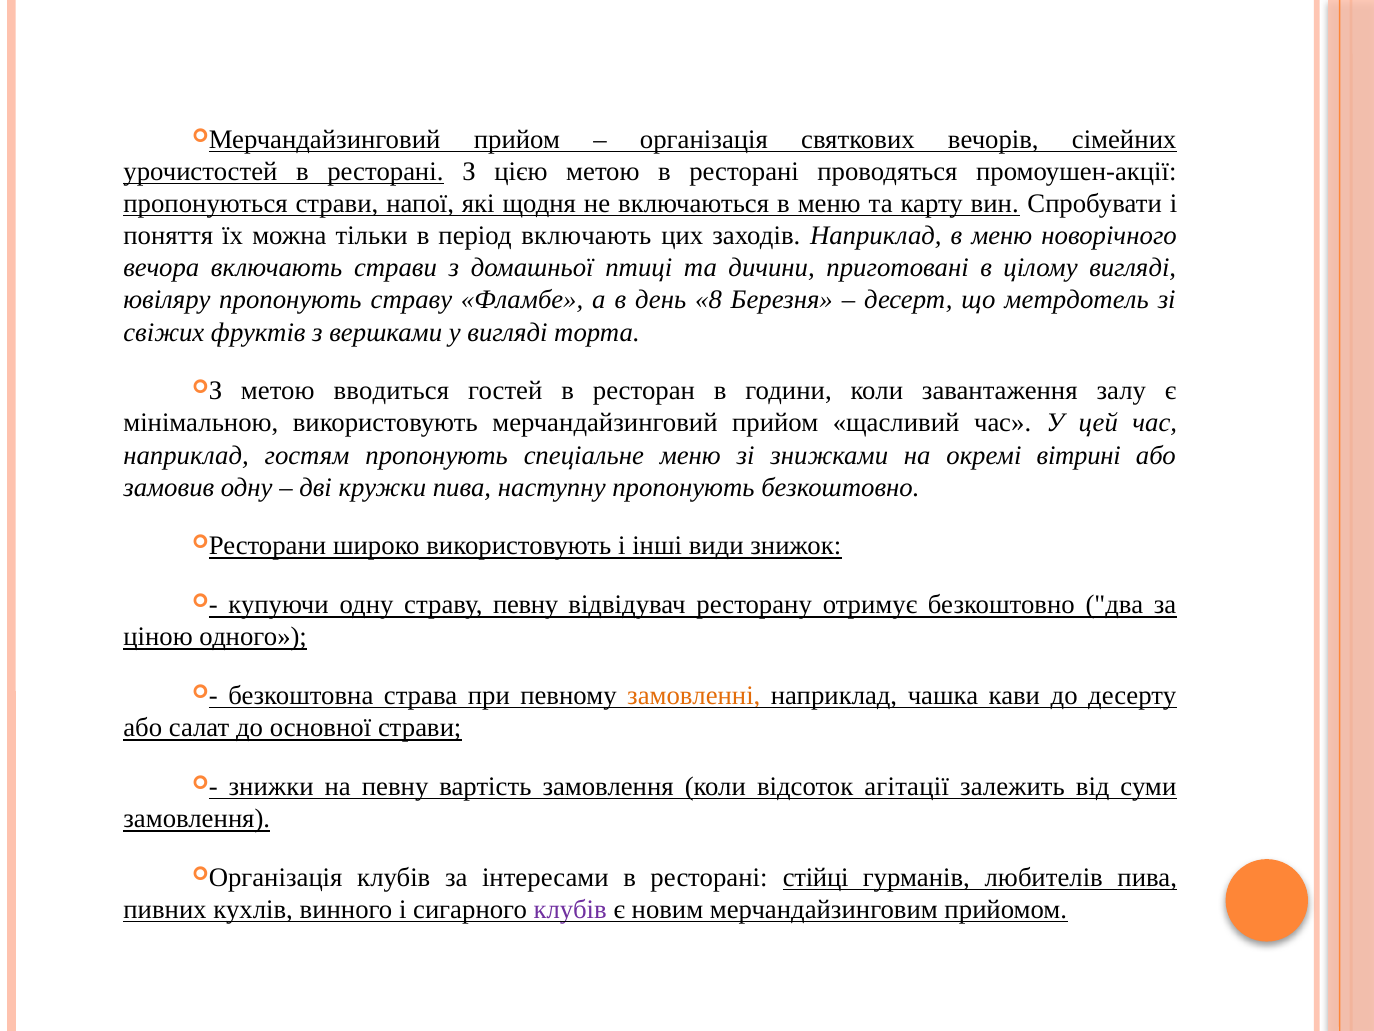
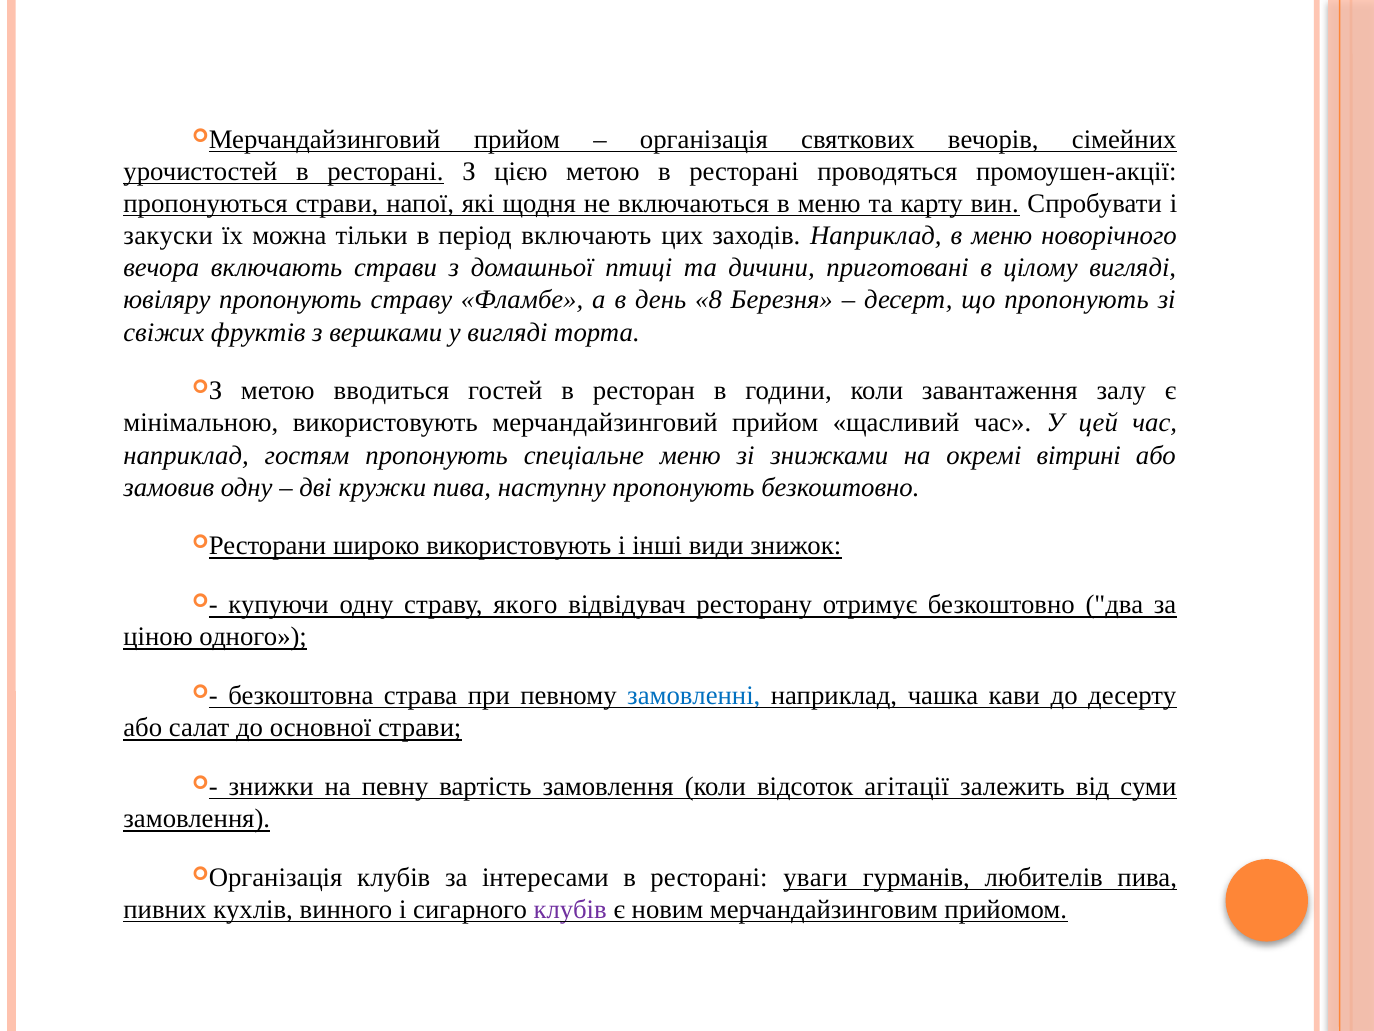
поняття: поняття -> закуски
що метрдотель: метрдотель -> пропонують
страву певну: певну -> якого
замовленні colour: orange -> blue
стійці: стійці -> уваги
